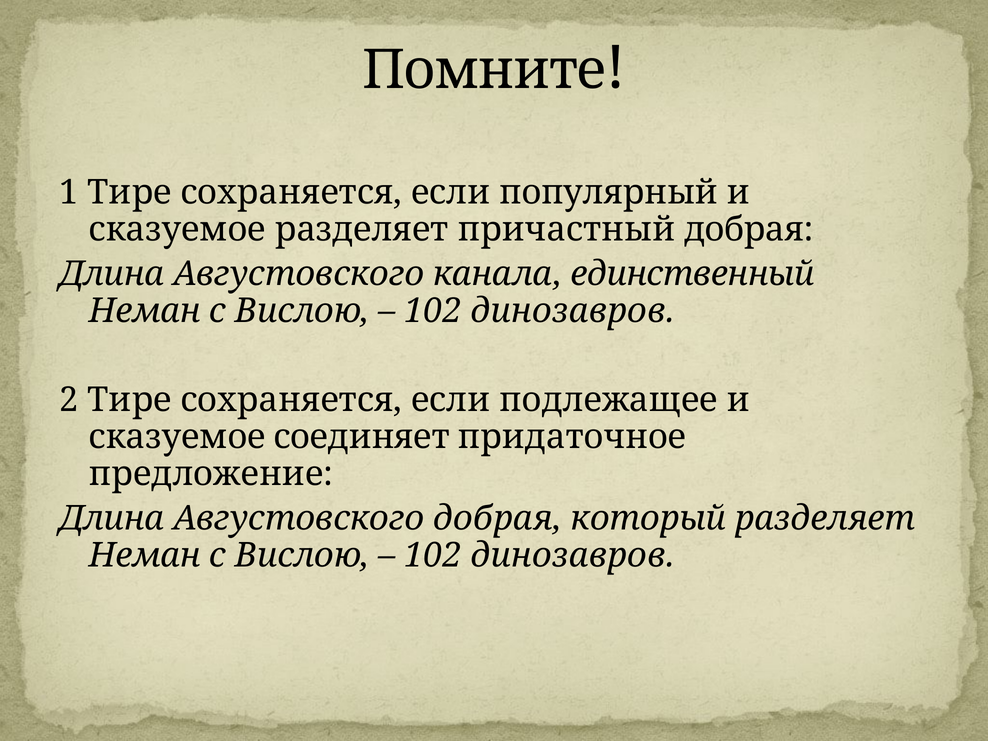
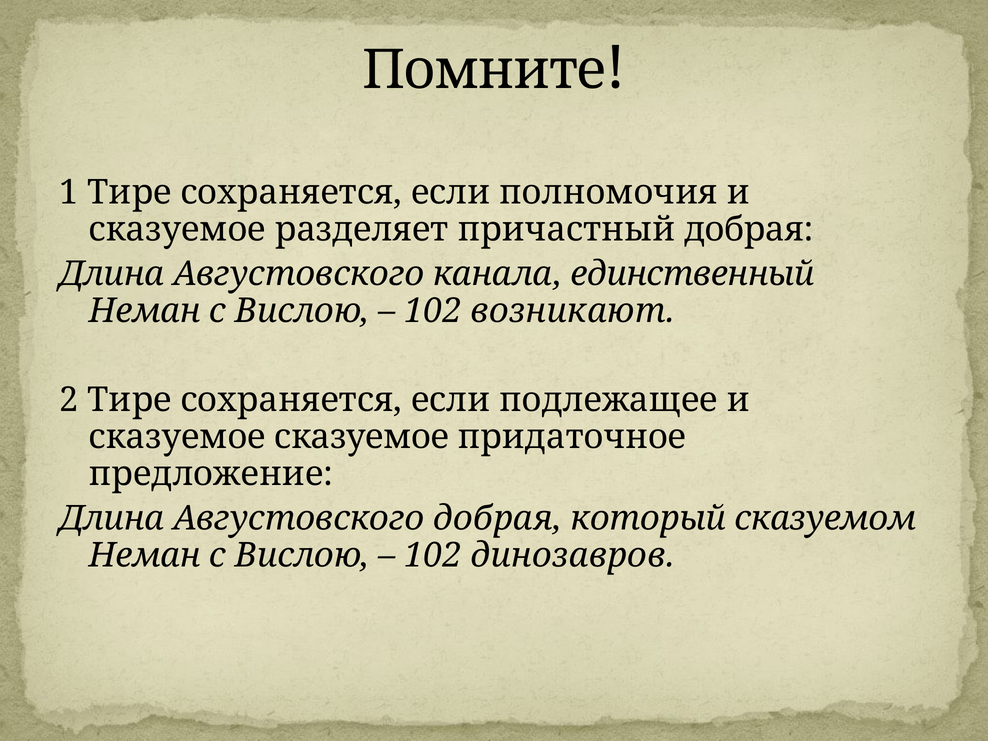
популярный: популярный -> полномочия
динозавров at (573, 311): динозавров -> возникают
сказуемое соединяет: соединяет -> сказуемое
который разделяет: разделяет -> сказуемом
